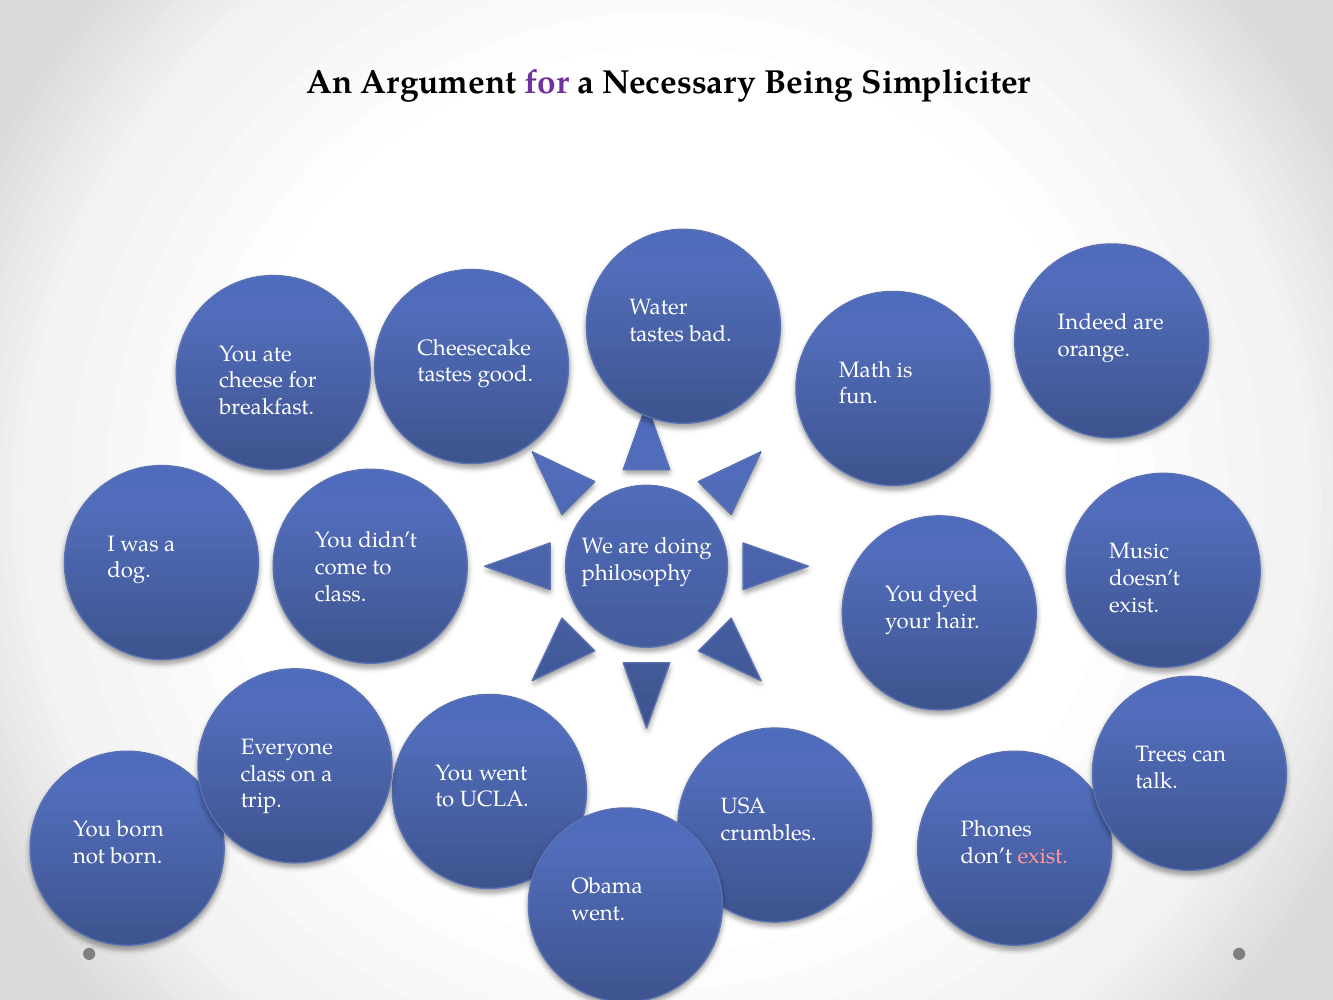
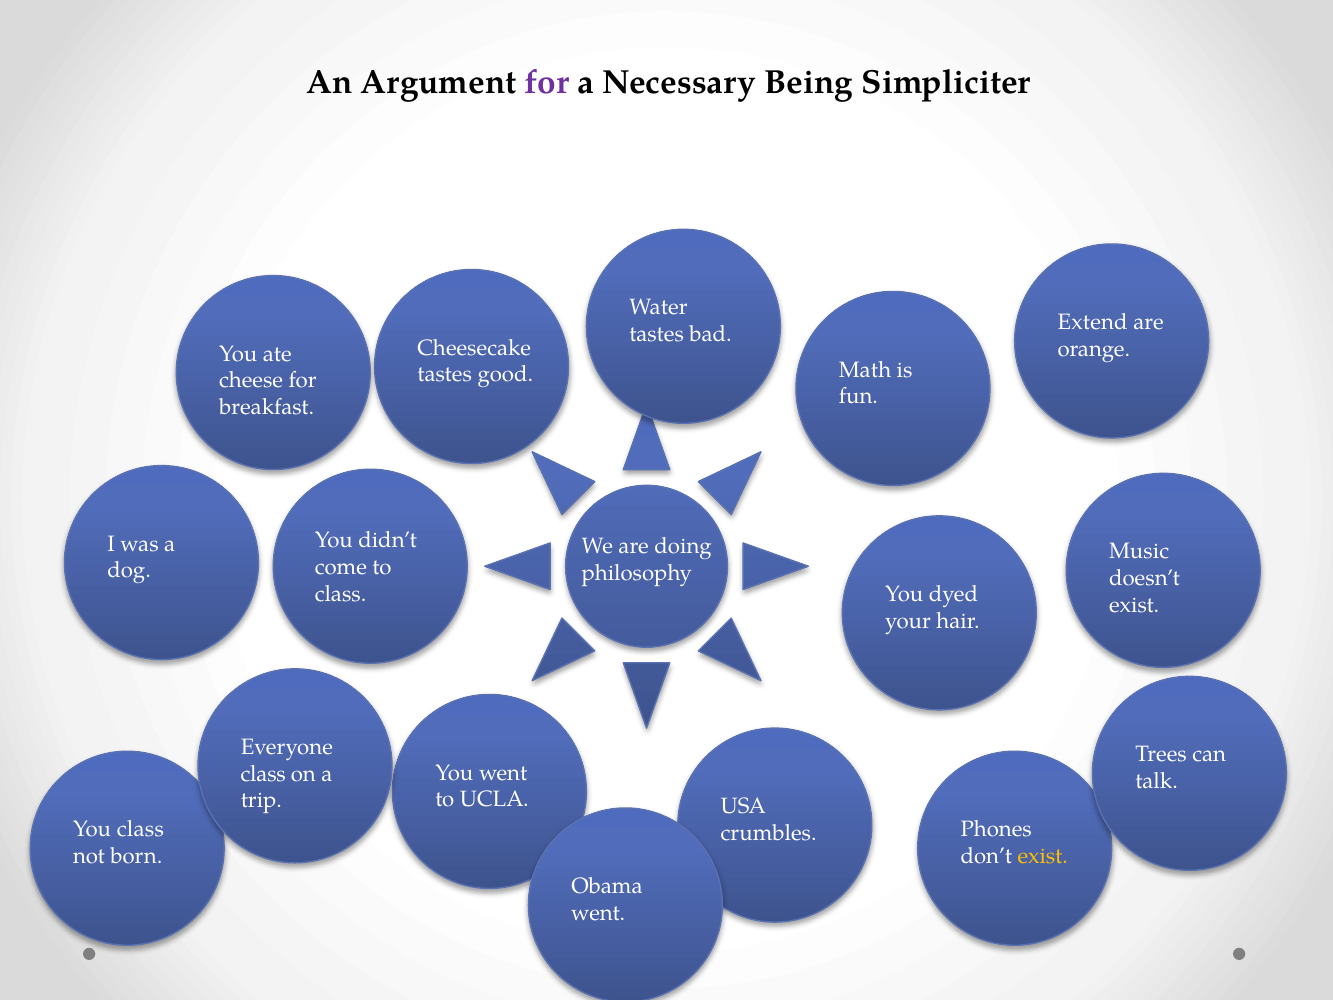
Indeed: Indeed -> Extend
You born: born -> class
exist at (1043, 856) colour: pink -> yellow
